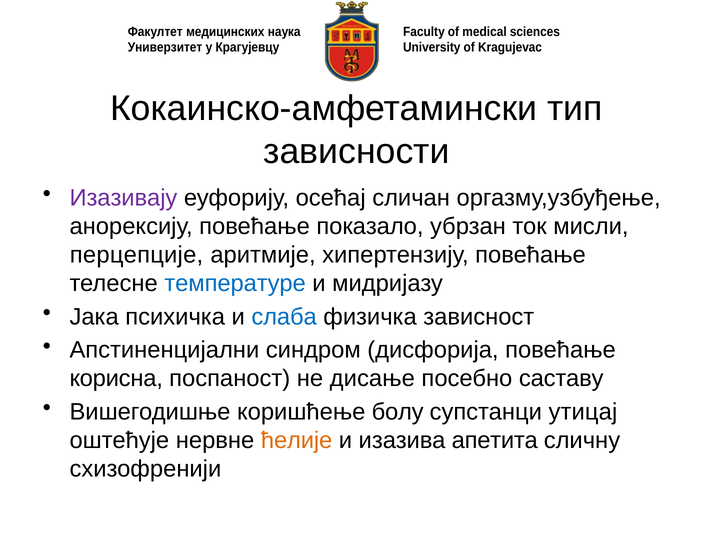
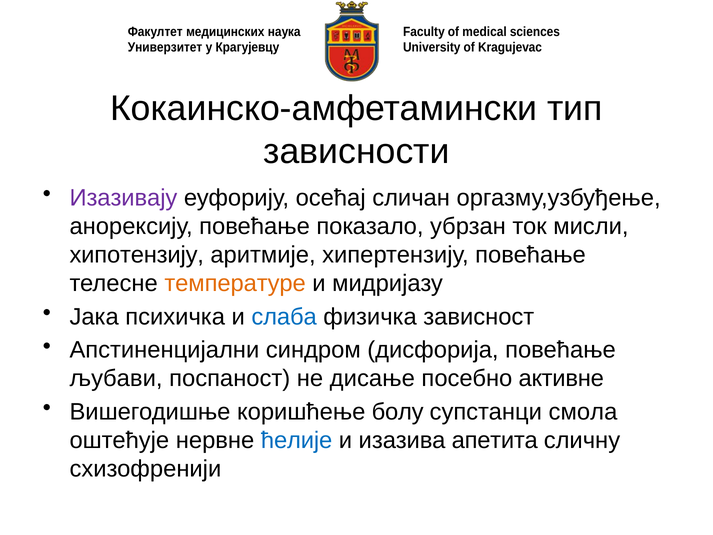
перцепције: перцепције -> хипотензију
температуре colour: blue -> orange
корисна: корисна -> љубави
саставу: саставу -> активне
утицај: утицај -> смола
ћелије colour: orange -> blue
